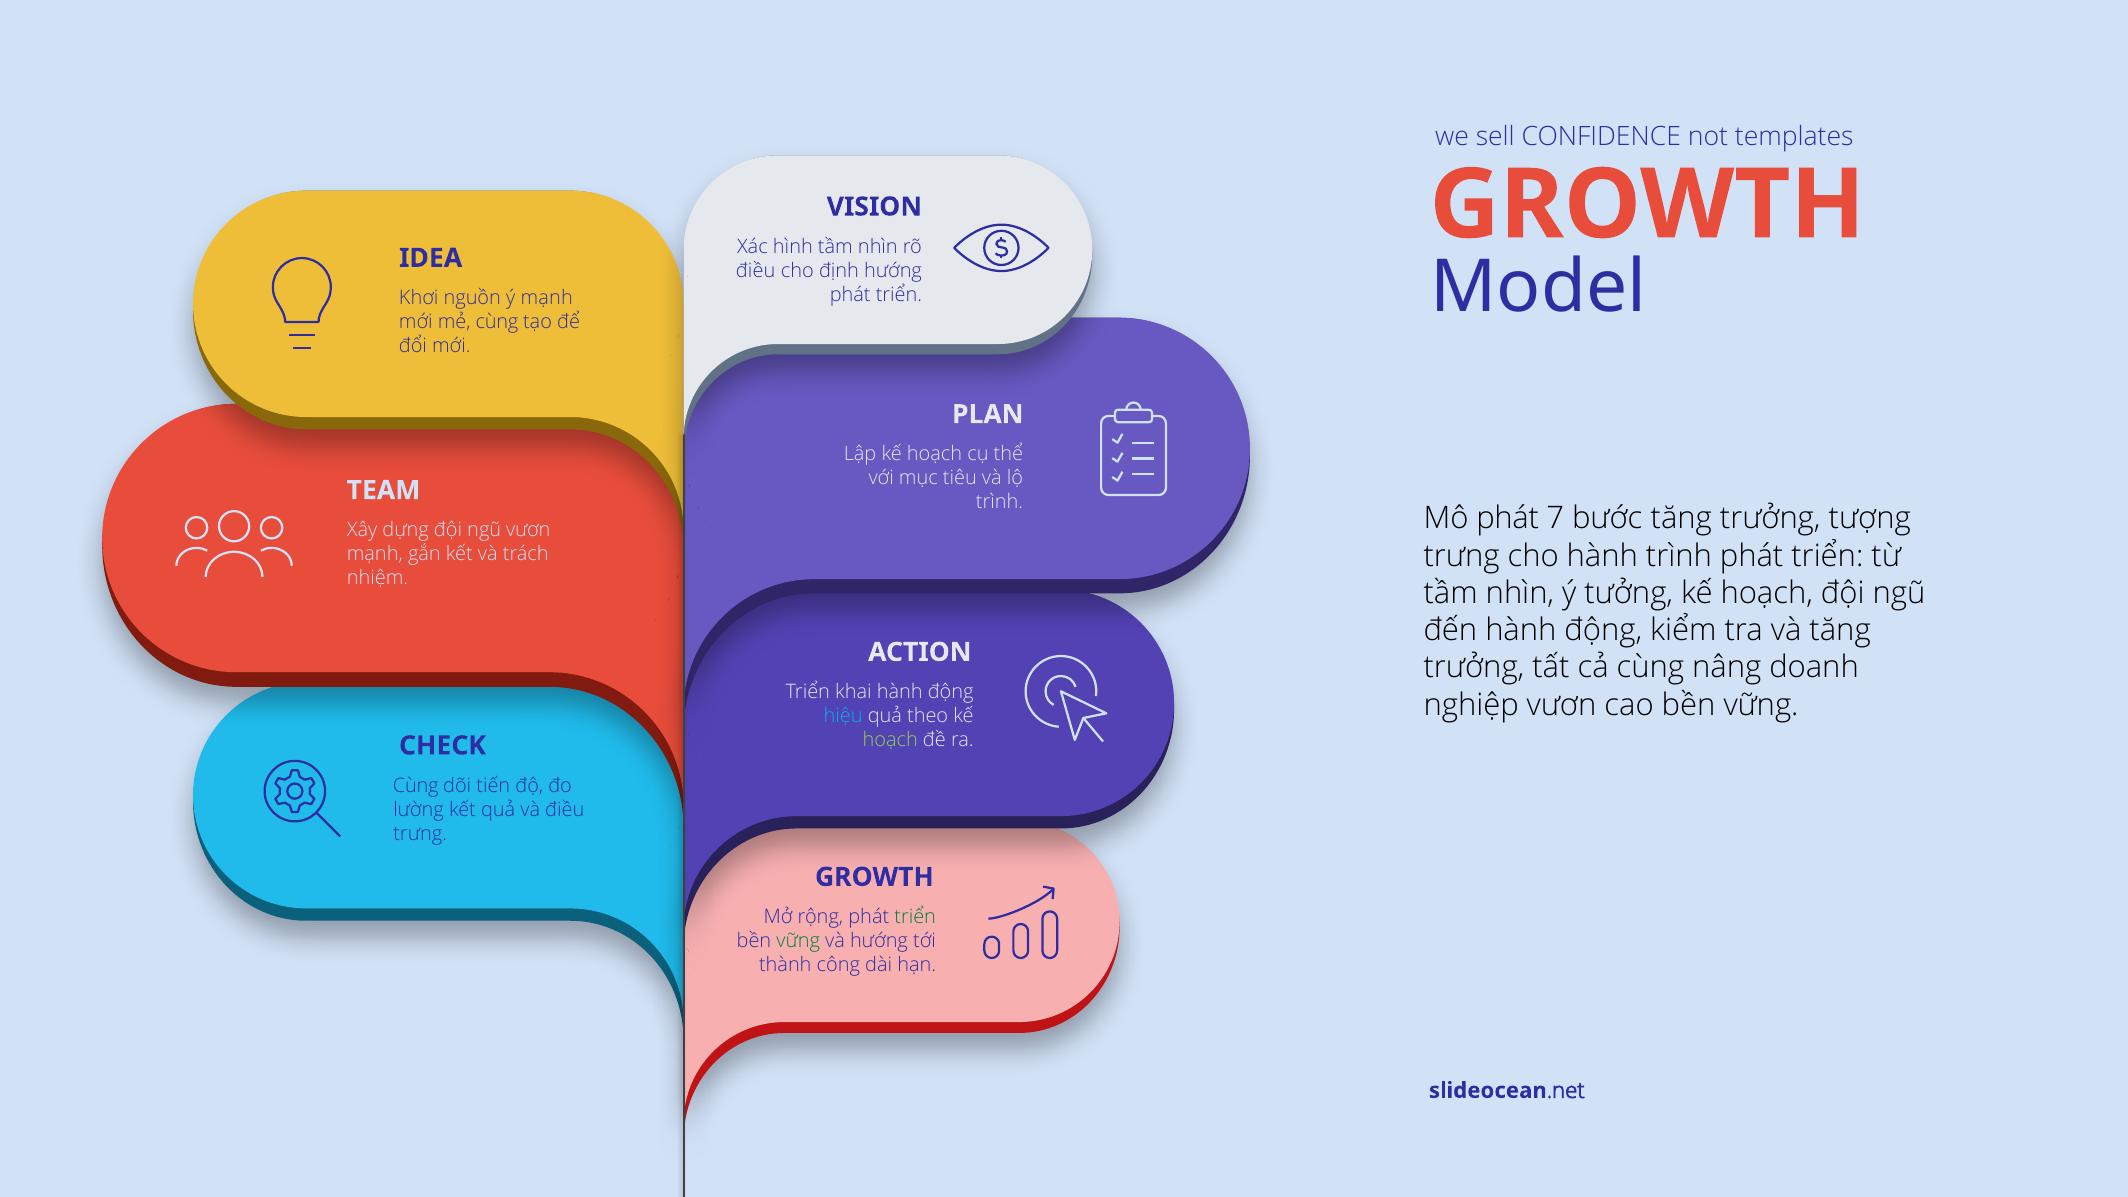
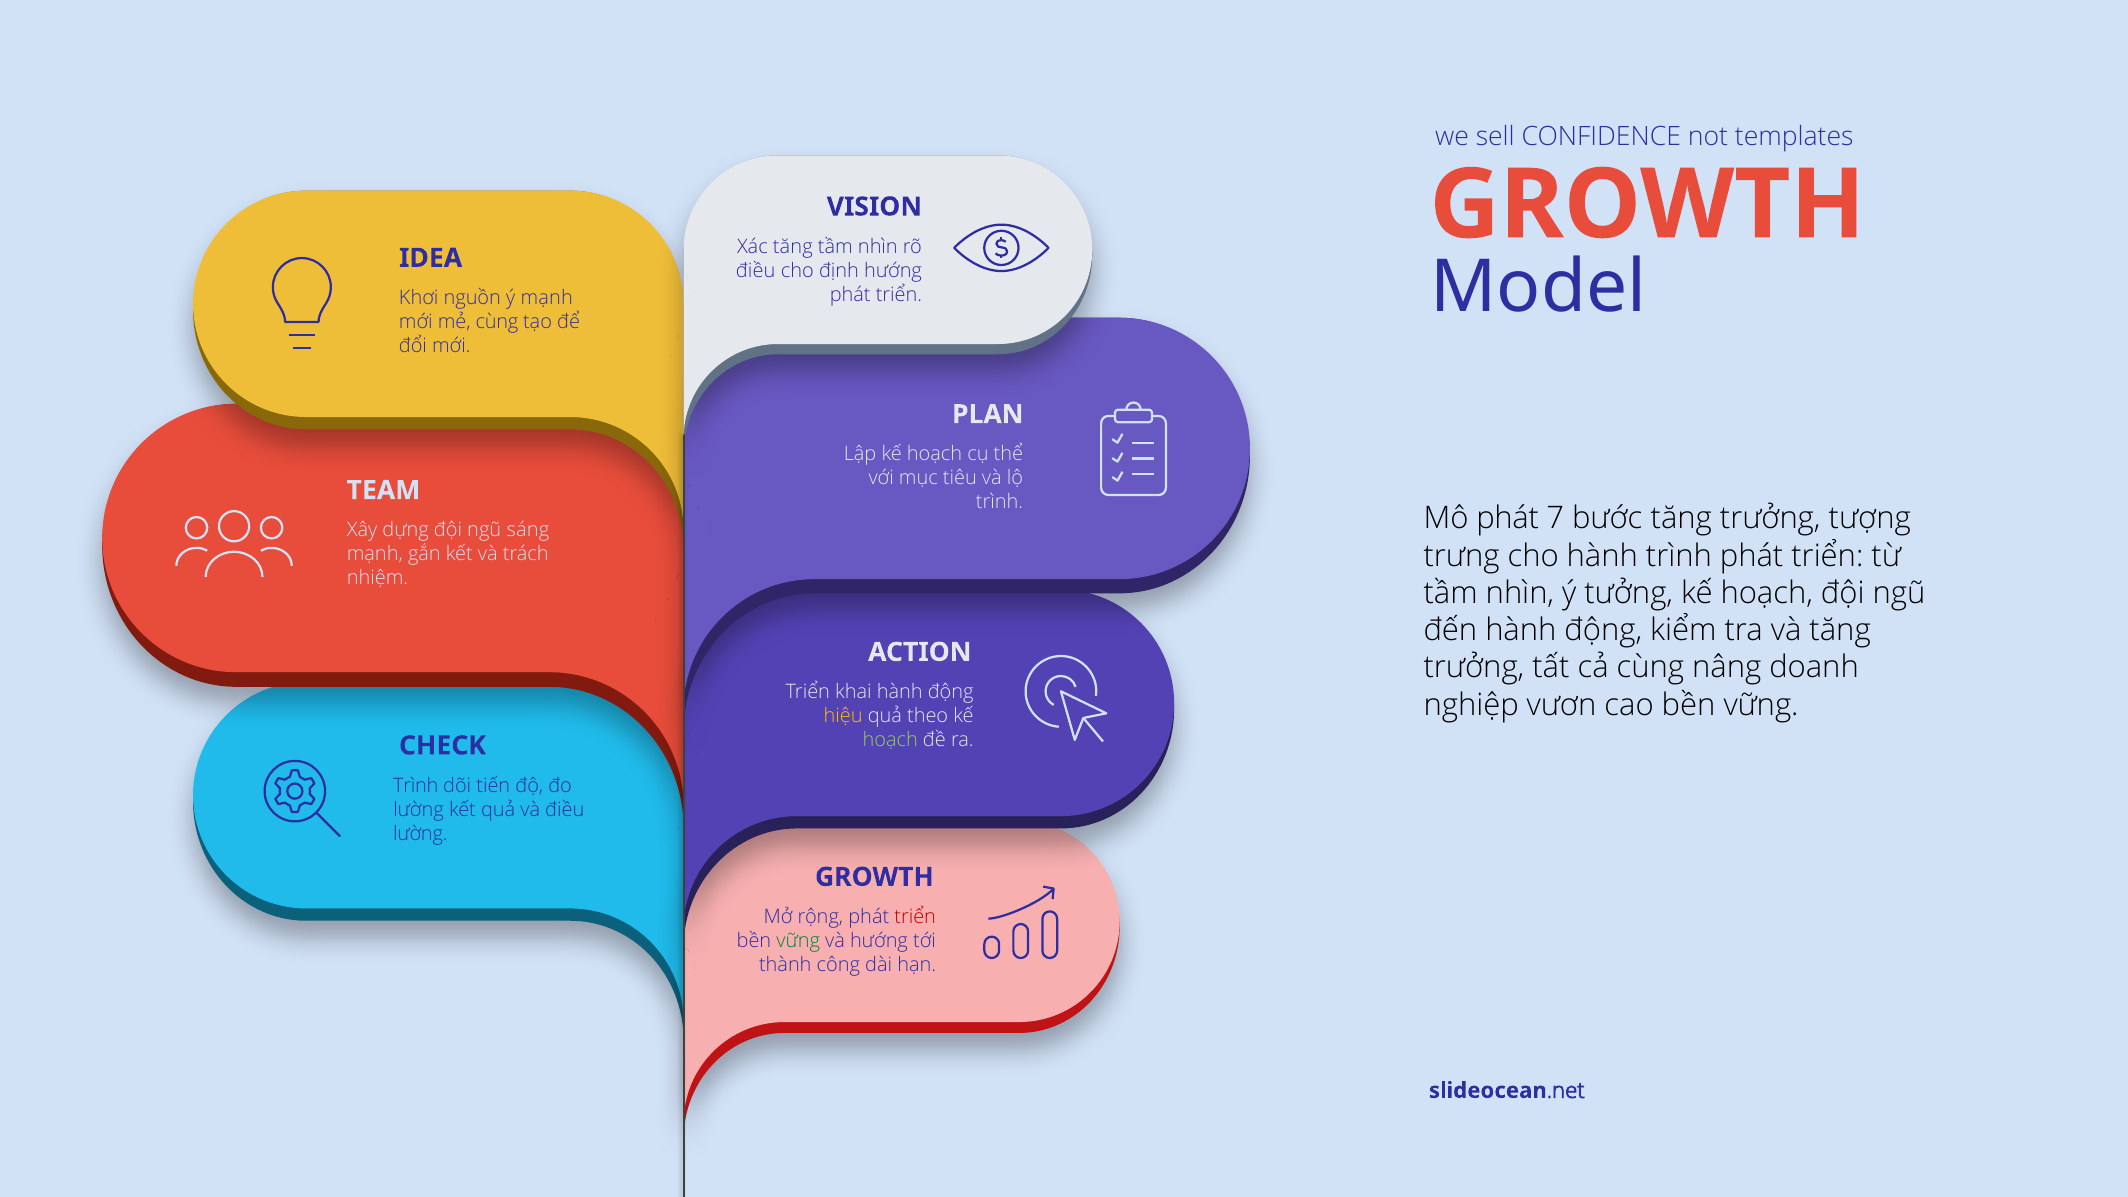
Xác hình: hình -> tăng
ngũ vươn: vươn -> sáng
hiệu colour: light blue -> yellow
Cùng at (416, 786): Cùng -> Trình
trưng at (420, 833): trưng -> lường
triển at (915, 917) colour: green -> red
